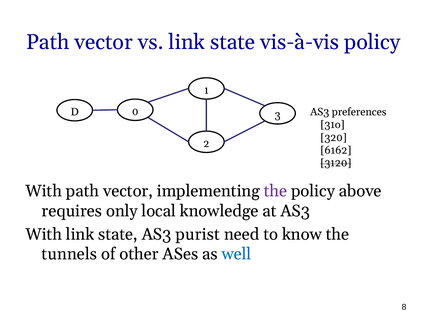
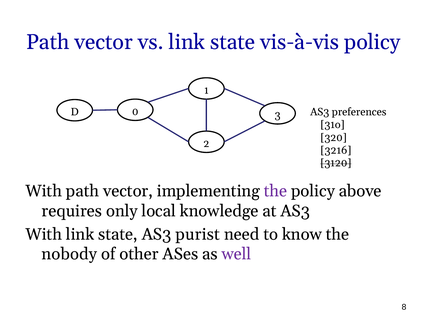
6162: 6162 -> 3216
tunnels: tunnels -> nobody
well colour: blue -> purple
